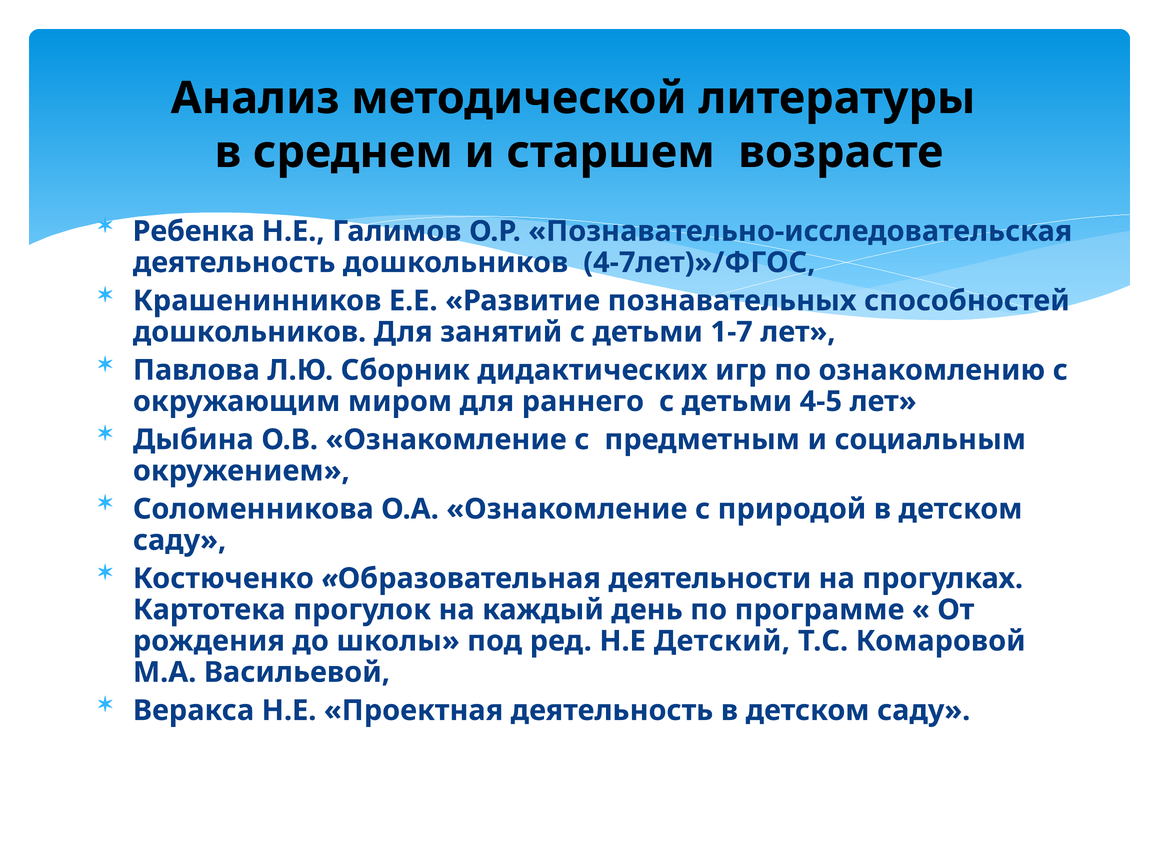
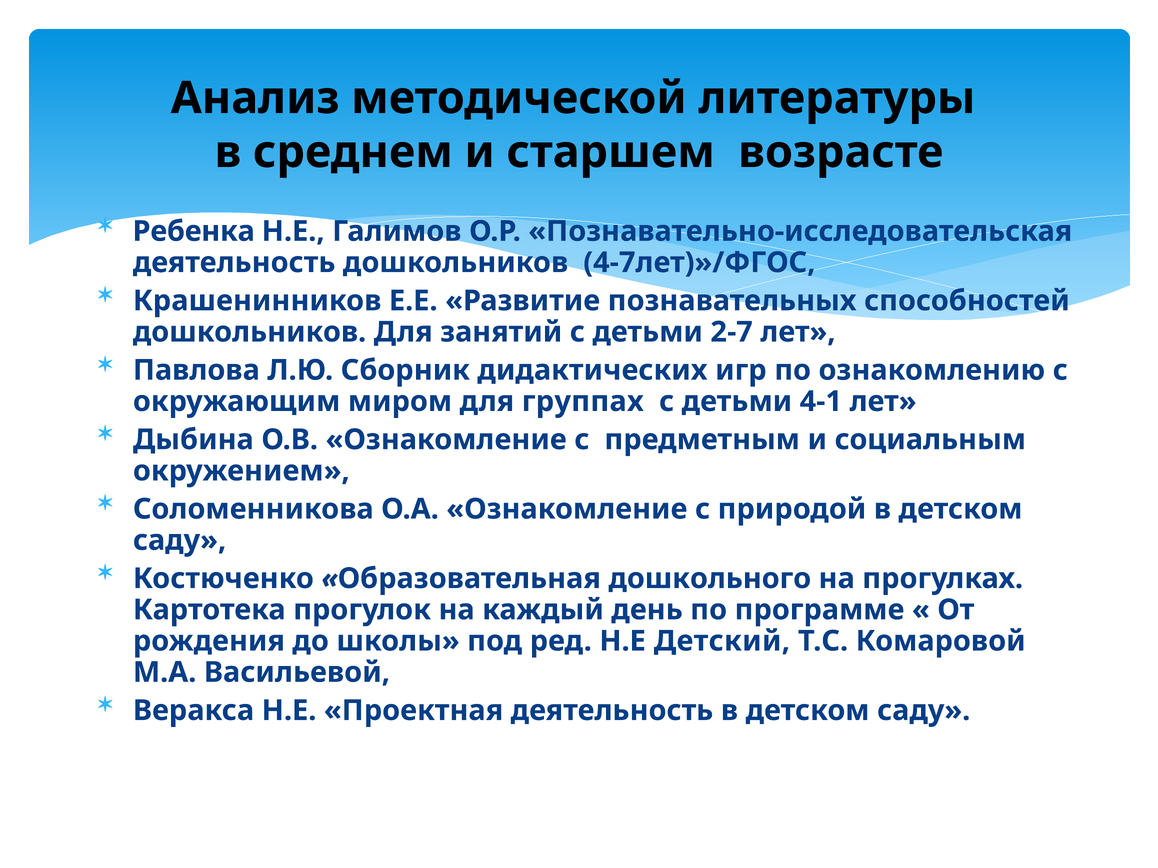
1-7: 1-7 -> 2-7
раннего: раннего -> группах
4-5: 4-5 -> 4-1
деятельности: деятельности -> дошкольного
